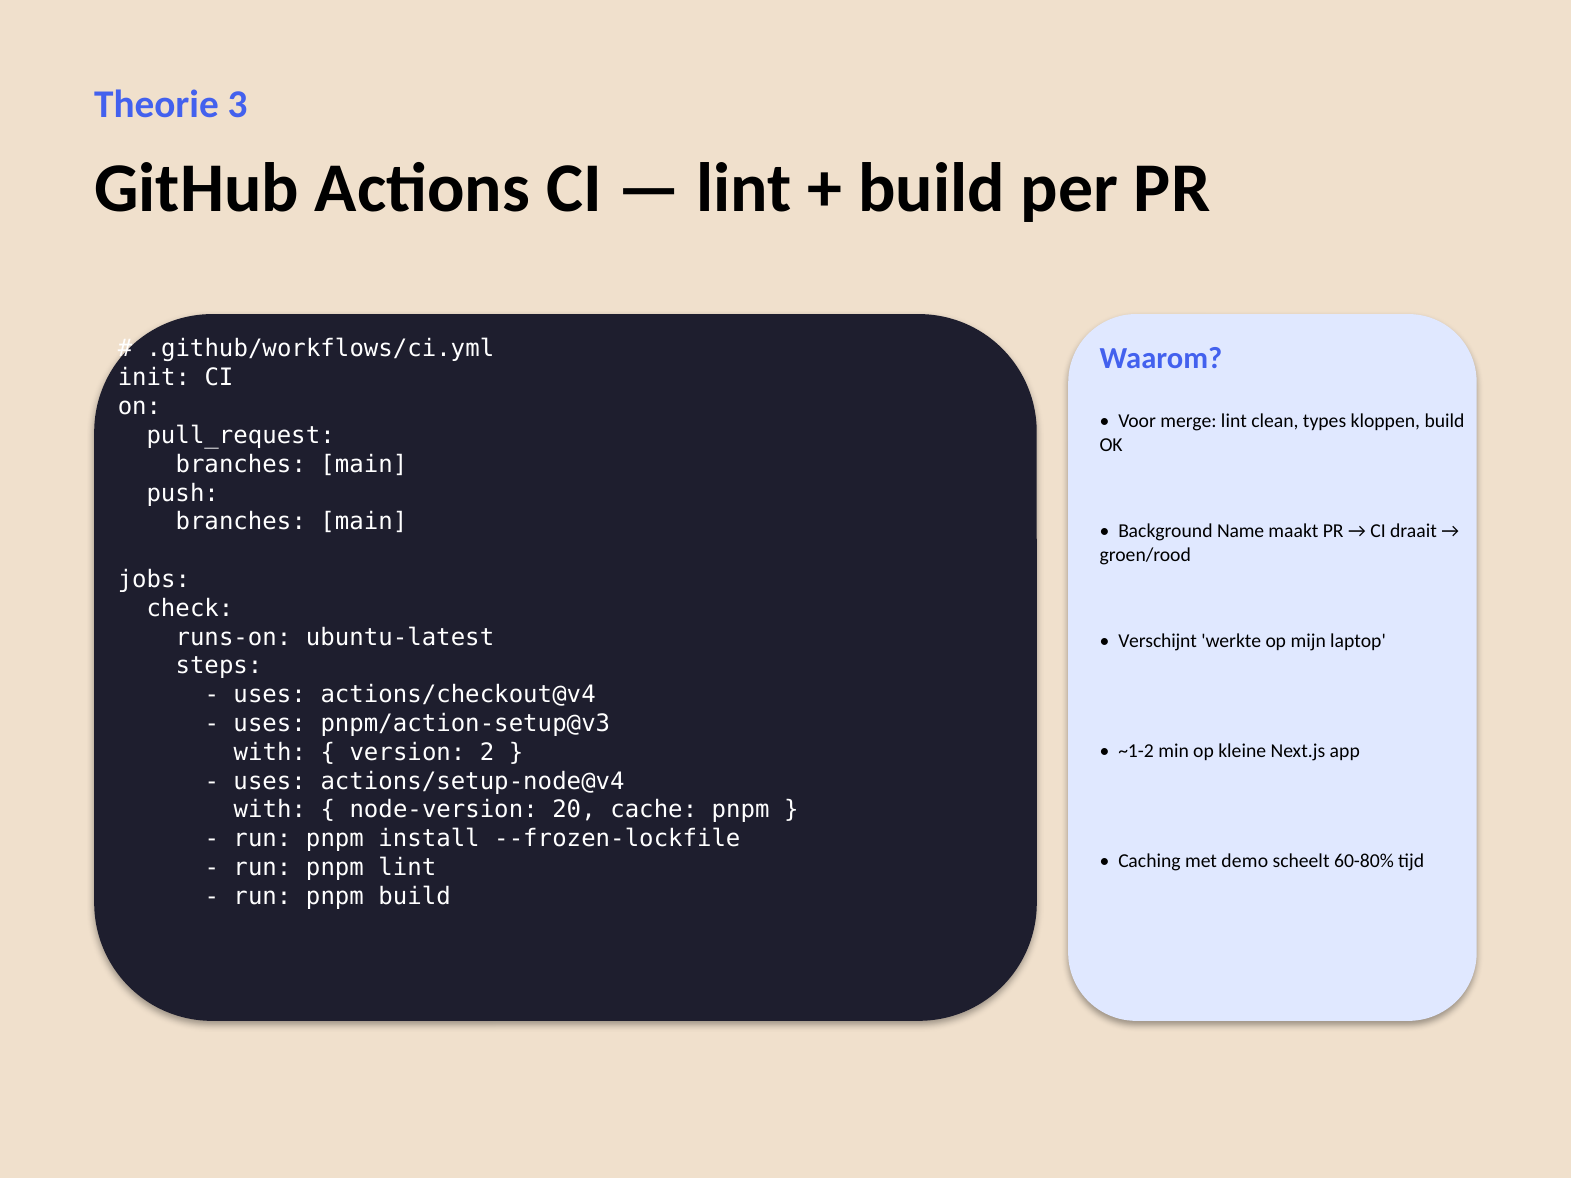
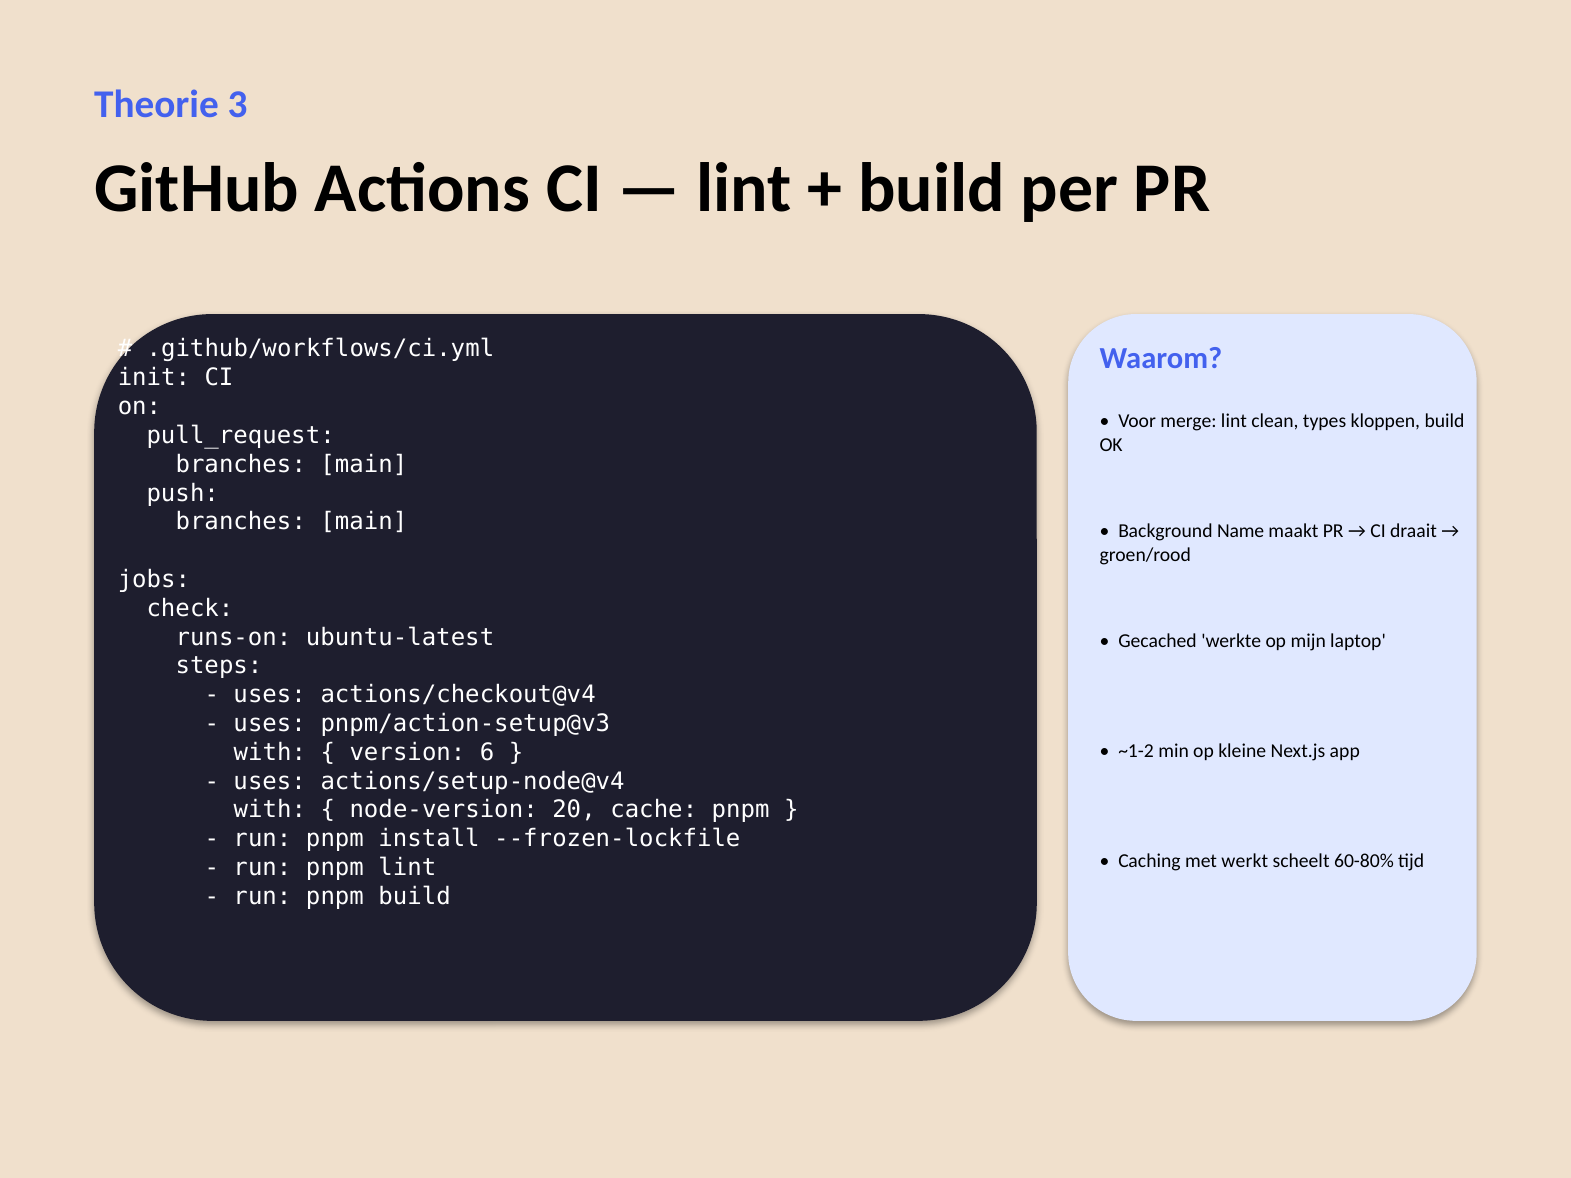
Verschijnt: Verschijnt -> Gecached
2: 2 -> 6
demo: demo -> werkt
